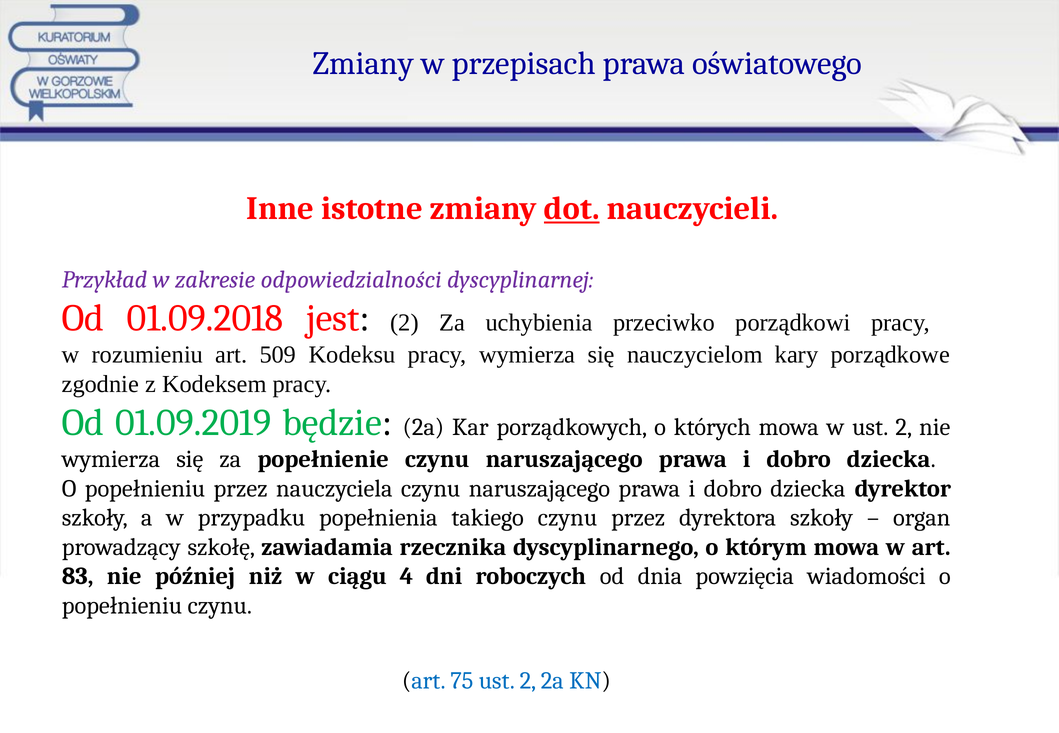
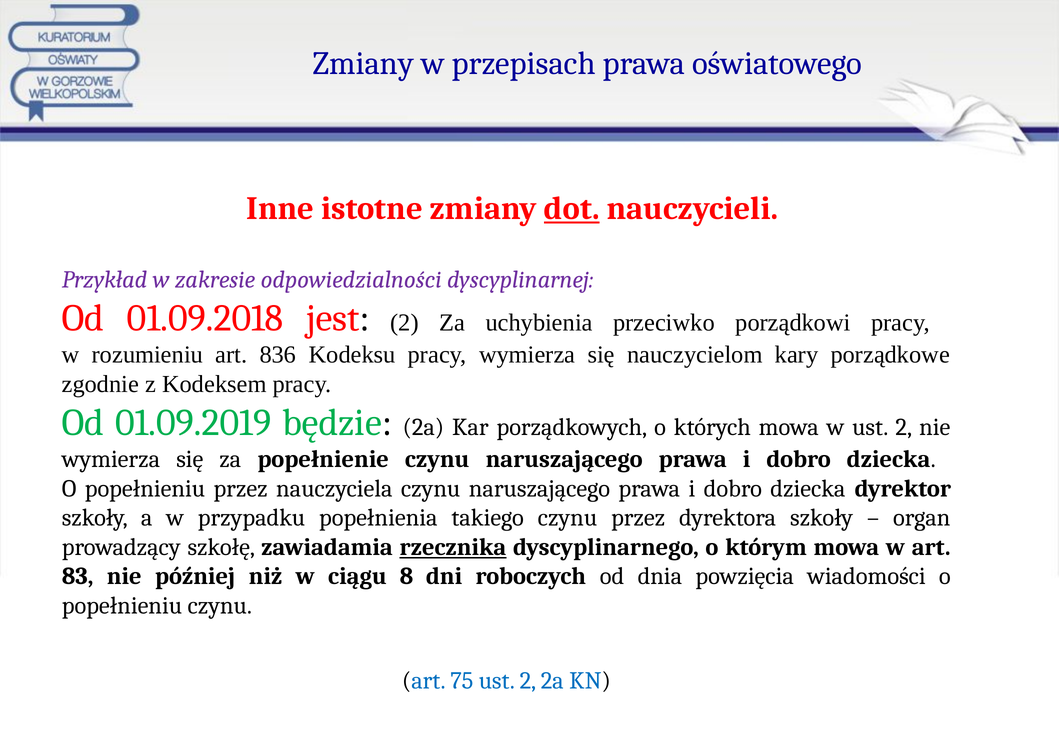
509: 509 -> 836
rzecznika underline: none -> present
4: 4 -> 8
